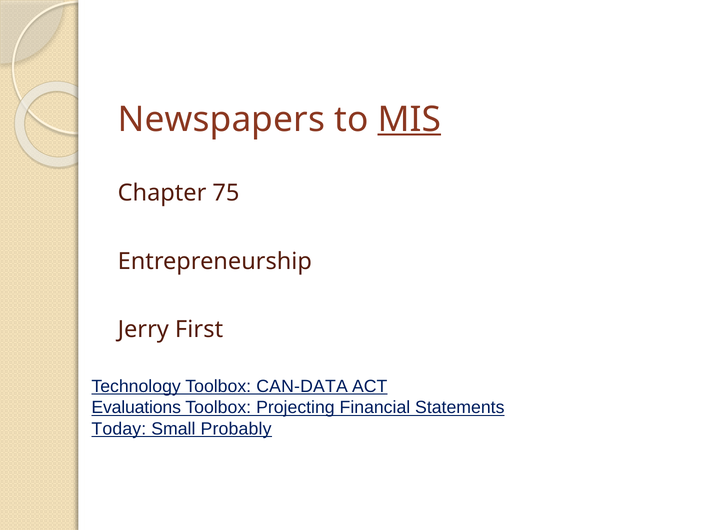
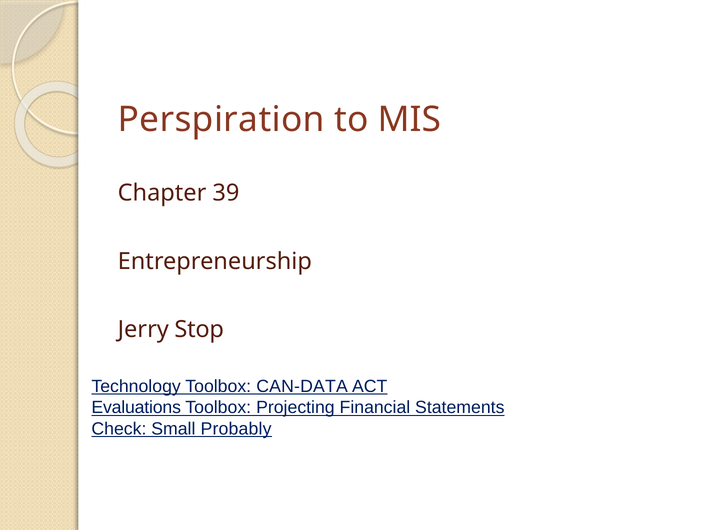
Newspapers: Newspapers -> Perspiration
MIS underline: present -> none
75: 75 -> 39
First: First -> Stop
Today: Today -> Check
